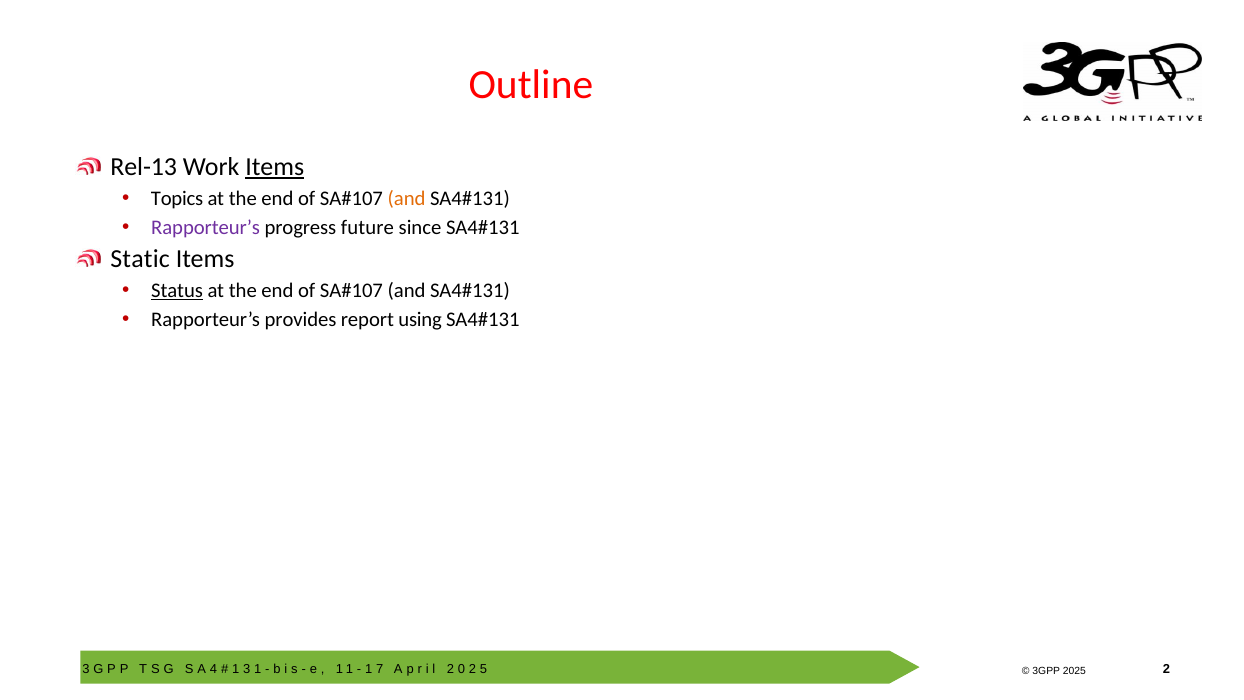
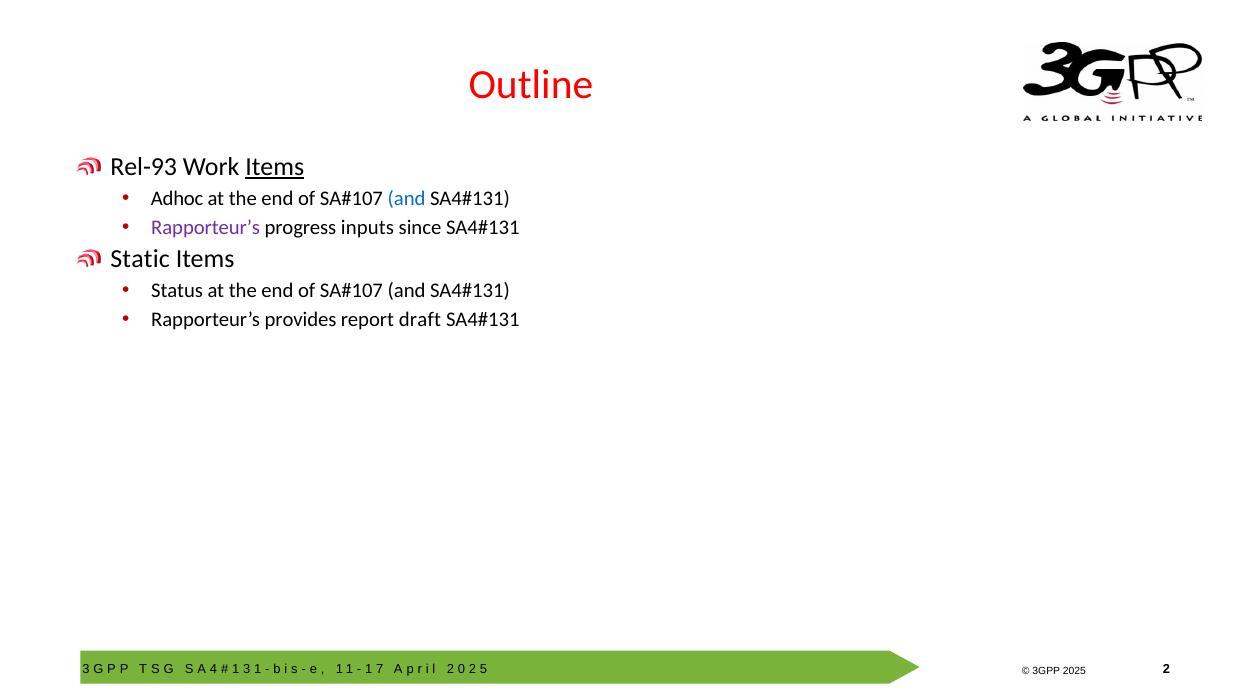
Rel-13: Rel-13 -> Rel-93
Topics: Topics -> Adhoc
and at (407, 199) colour: orange -> blue
future: future -> inputs
Status underline: present -> none
using: using -> draft
